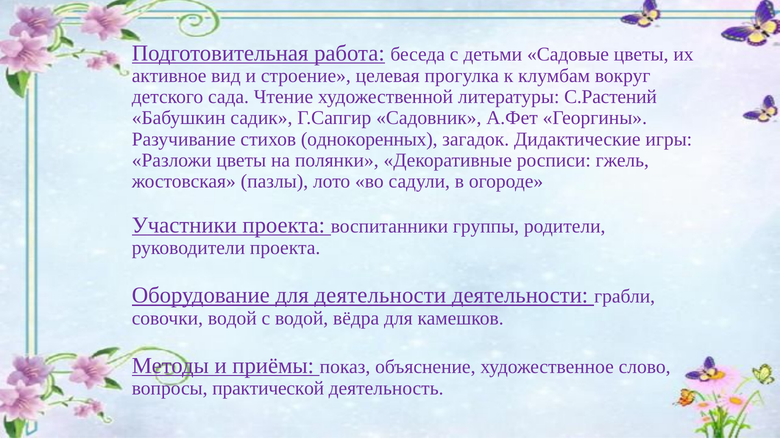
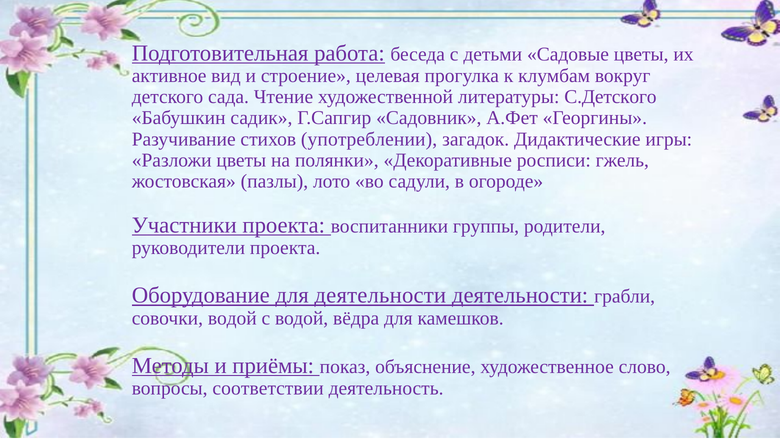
С.Растений: С.Растений -> С.Детского
однокоренных: однокоренных -> употреблении
практической: практической -> соответствии
